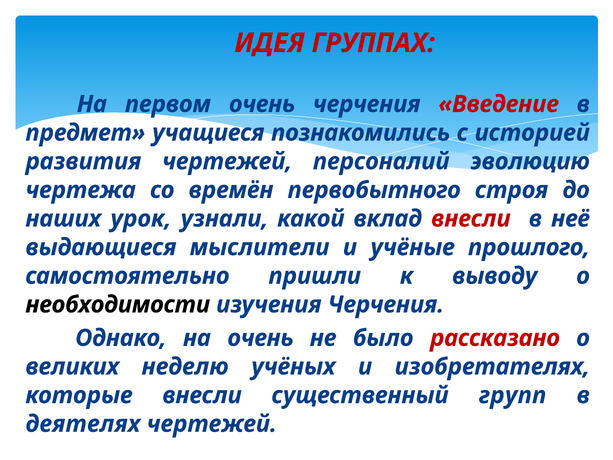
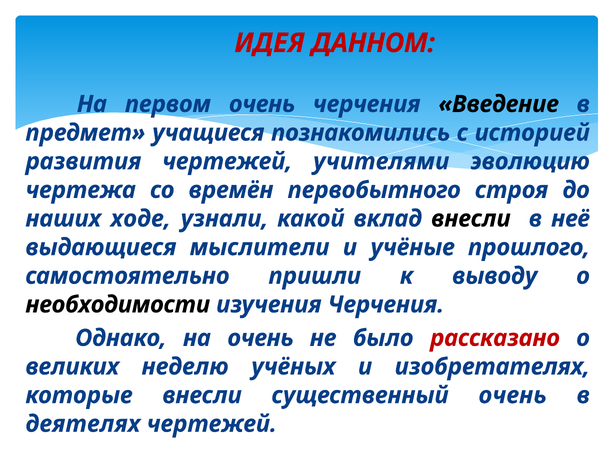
ГРУППАХ: ГРУППАХ -> ДАННОМ
Введение colour: red -> black
персоналий: персоналий -> учителями
урок: урок -> ходе
внесли at (471, 219) colour: red -> black
существенный групп: групп -> очень
